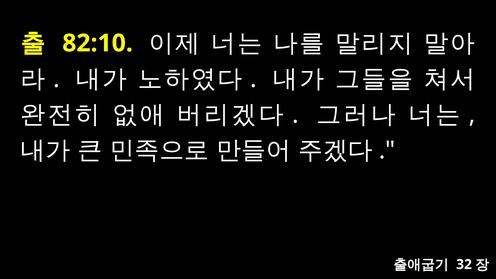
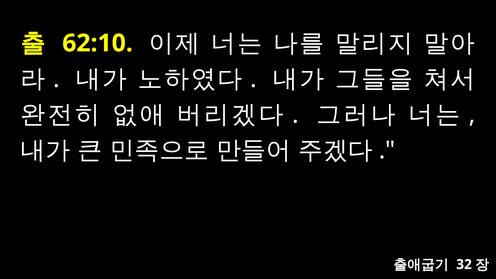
82:10: 82:10 -> 62:10
